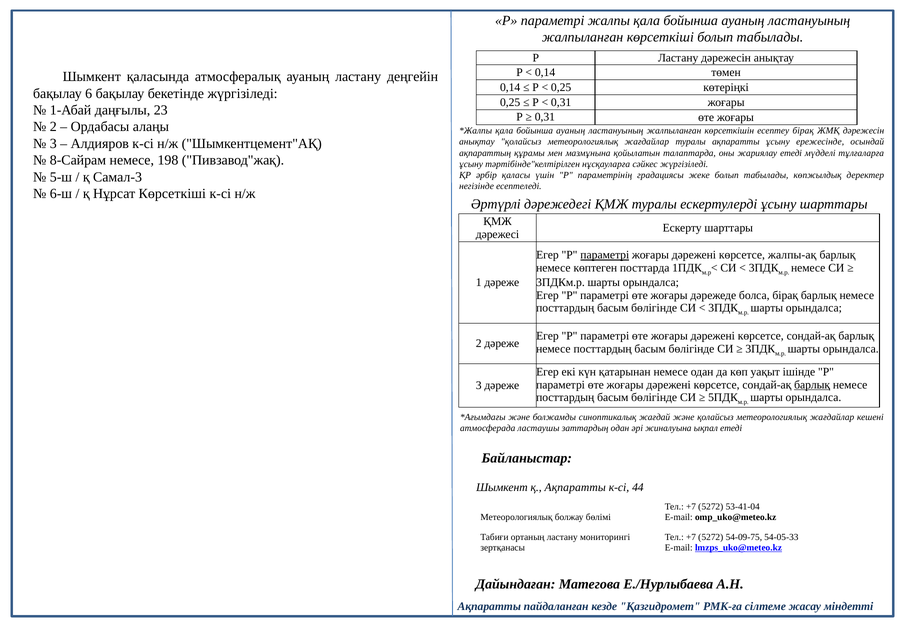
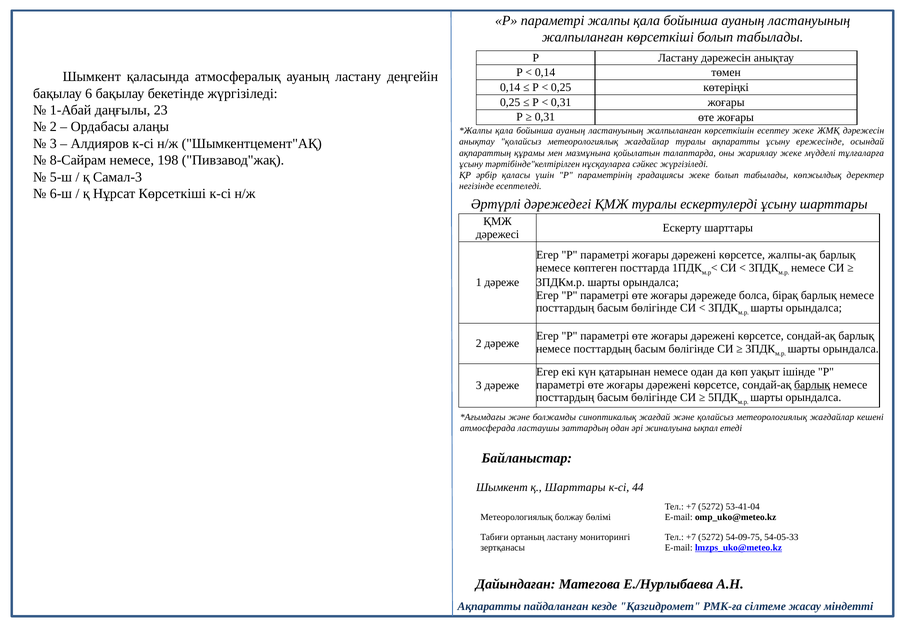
есептеу бірақ: бірақ -> жеке
жариялау етеді: етеді -> жеке
параметрі at (605, 255) underline: present -> none
қ Ақпаратты: Ақпаратты -> Шарттары
